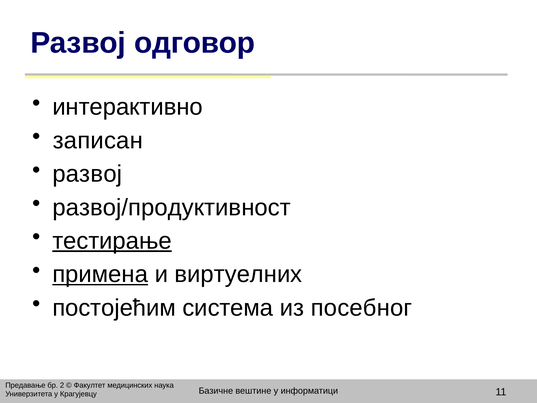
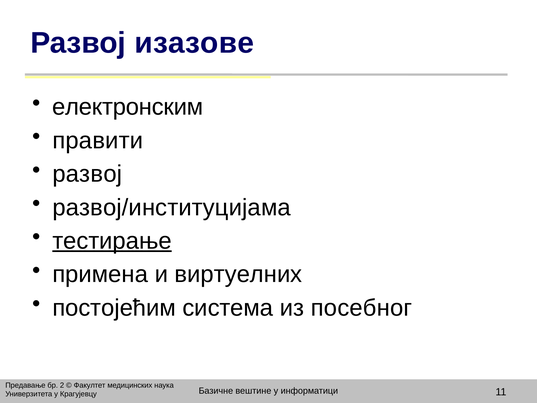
одговор: одговор -> изазове
интерактивно: интерактивно -> електронским
записан: записан -> правити
развој/продуктивност: развој/продуктивност -> развој/институцијама
примена underline: present -> none
